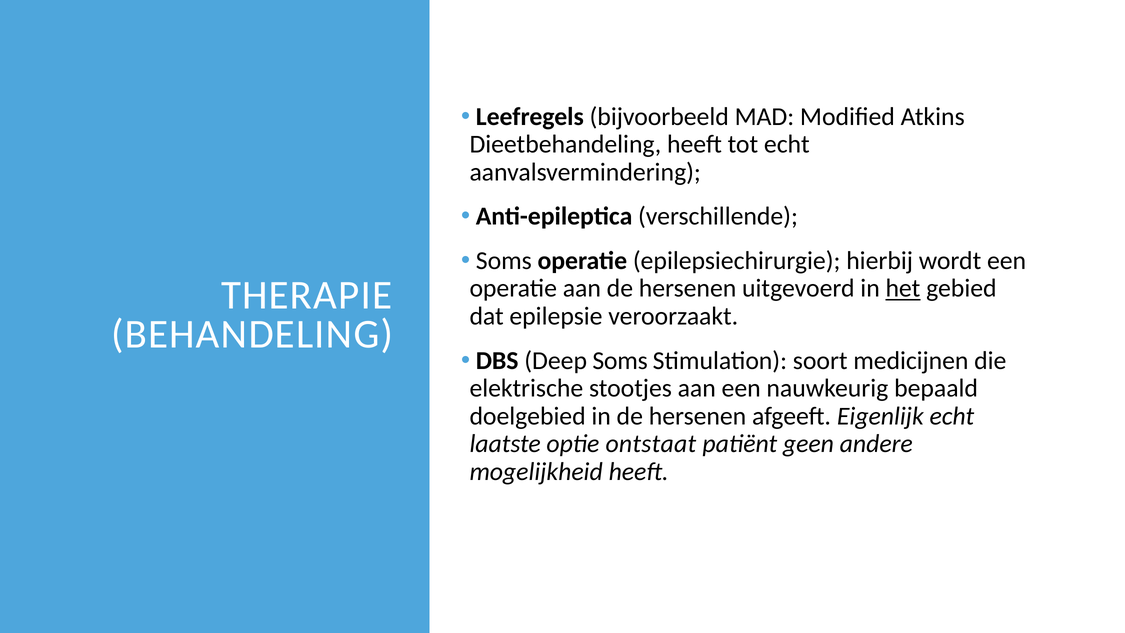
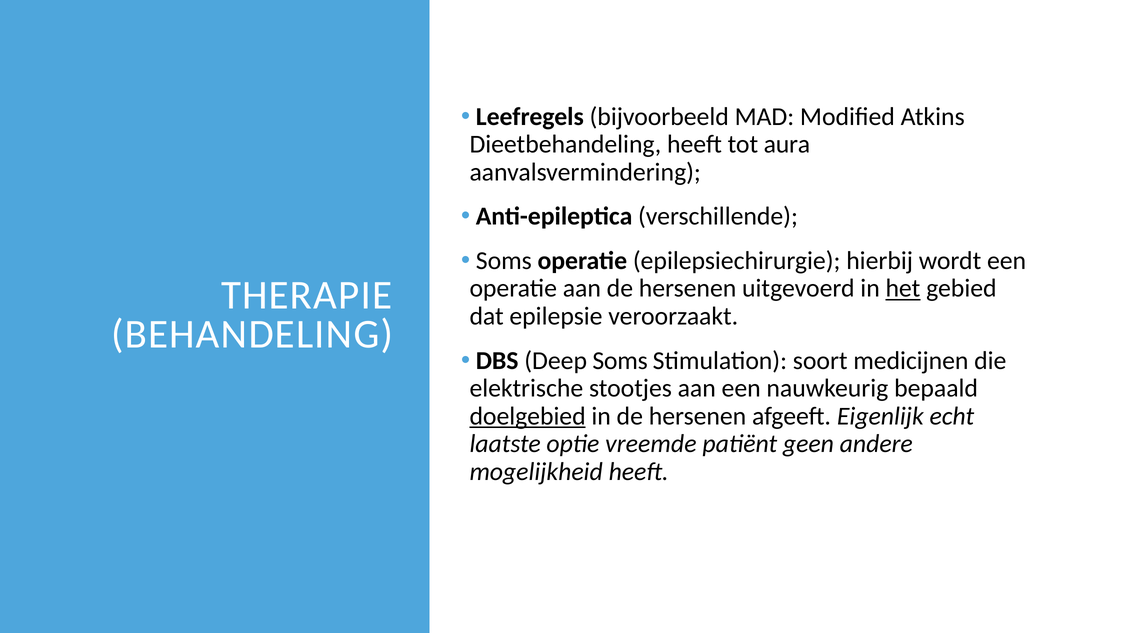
tot echt: echt -> aura
doelgebied underline: none -> present
ontstaat: ontstaat -> vreemde
